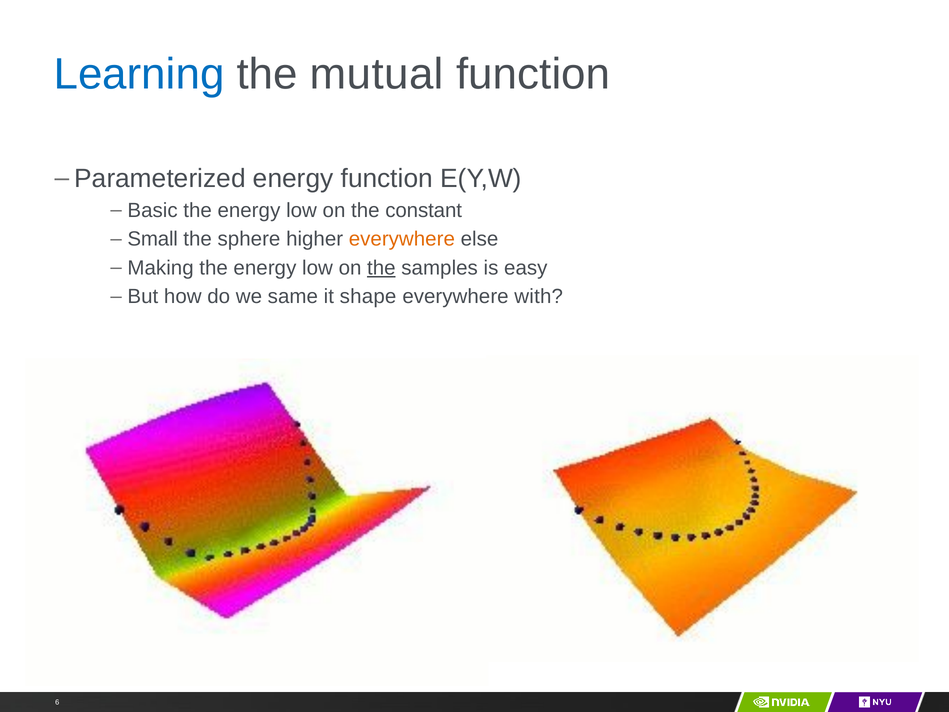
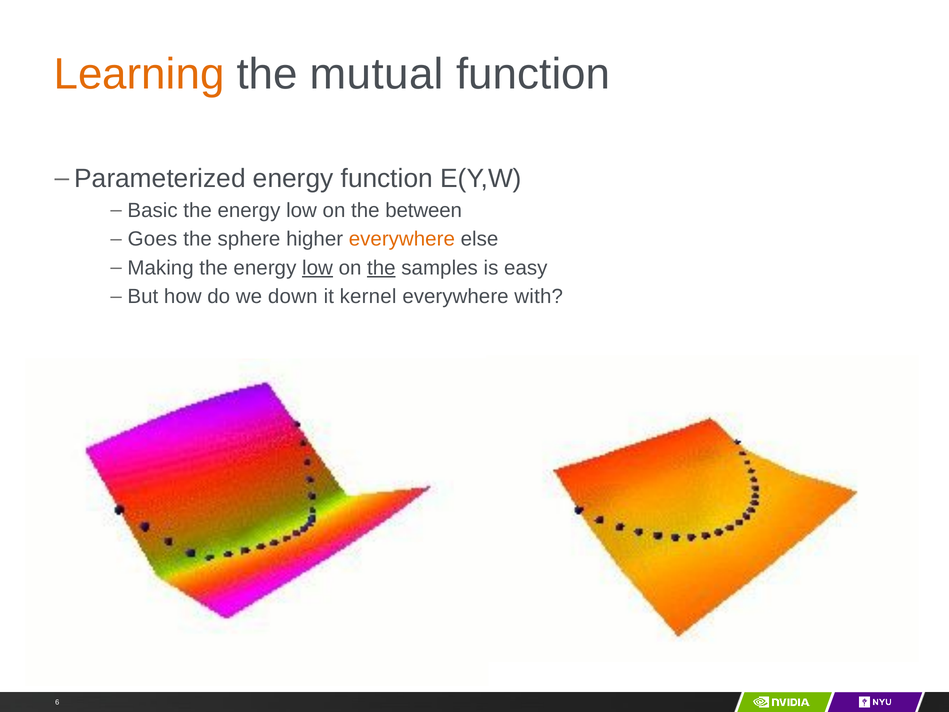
Learning colour: blue -> orange
constant: constant -> between
Small: Small -> Goes
low at (317, 268) underline: none -> present
same: same -> down
shape: shape -> kernel
